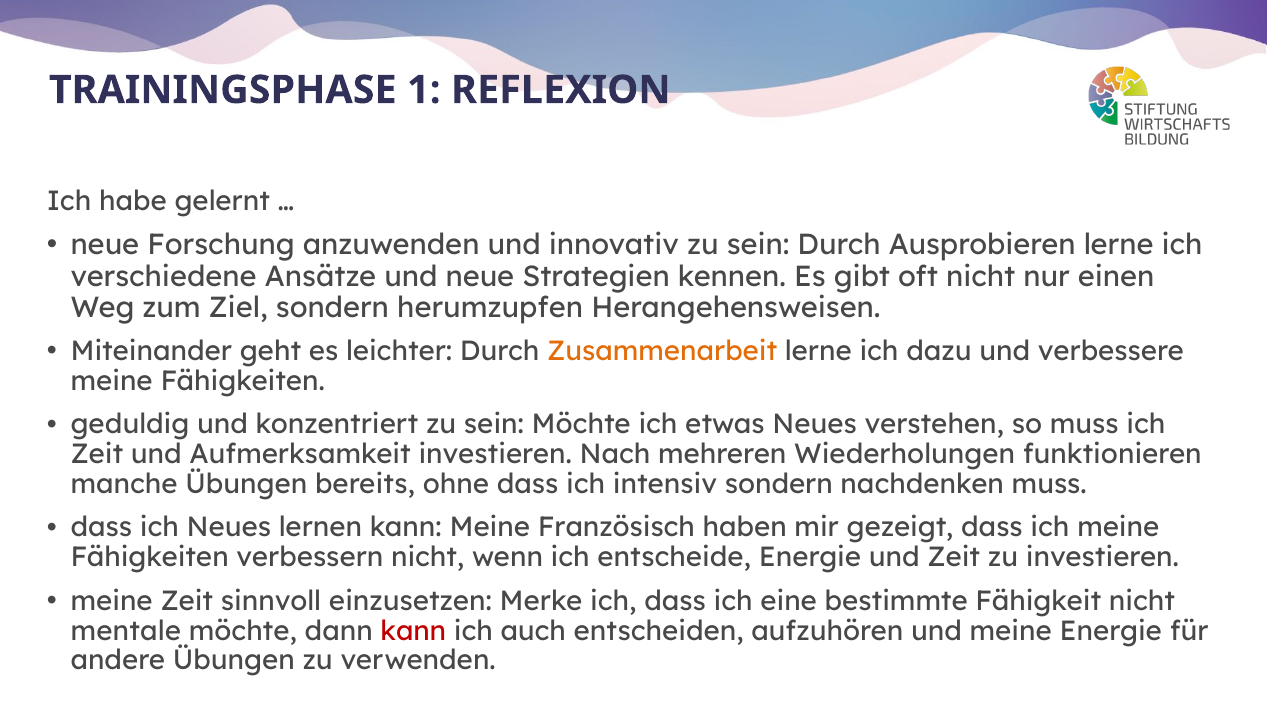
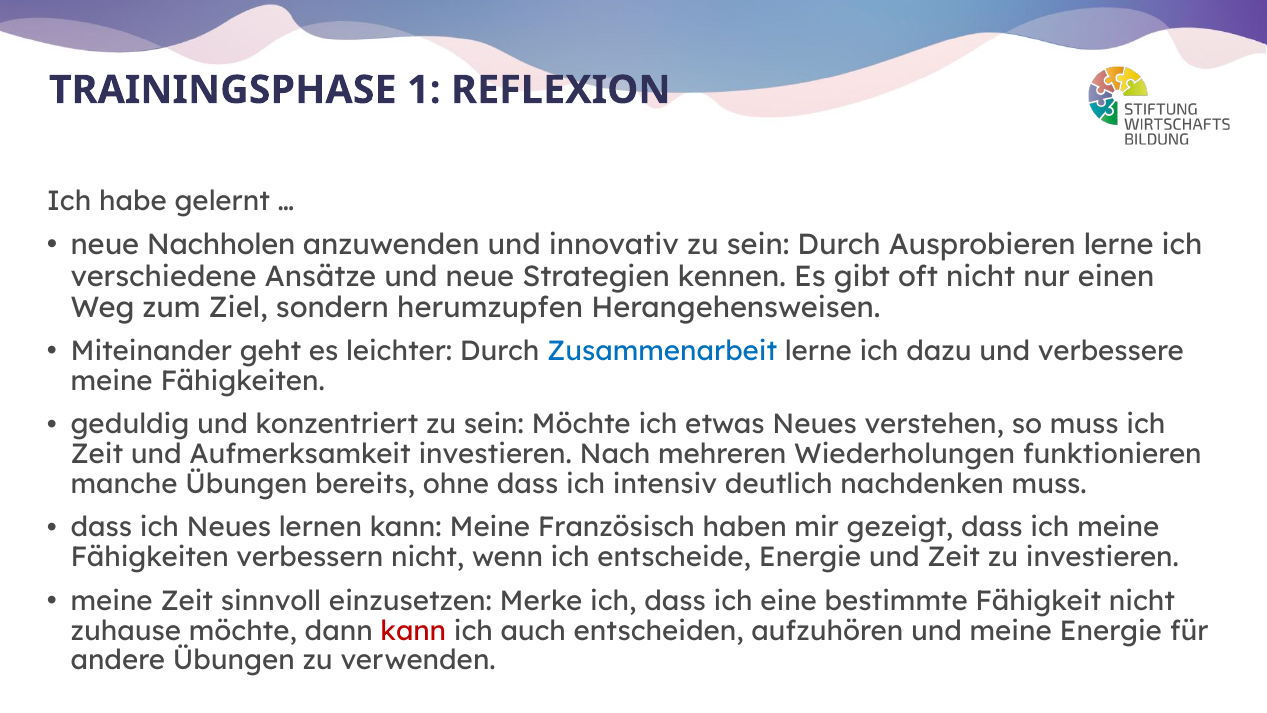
Forschung: Forschung -> Nachholen
Zusammenarbeit colour: orange -> blue
intensiv sondern: sondern -> deutlich
mentale: mentale -> zuhause
